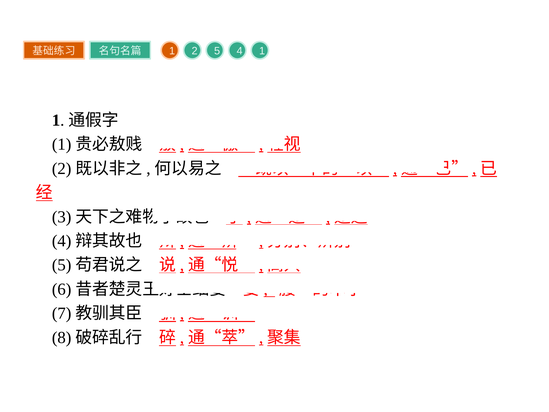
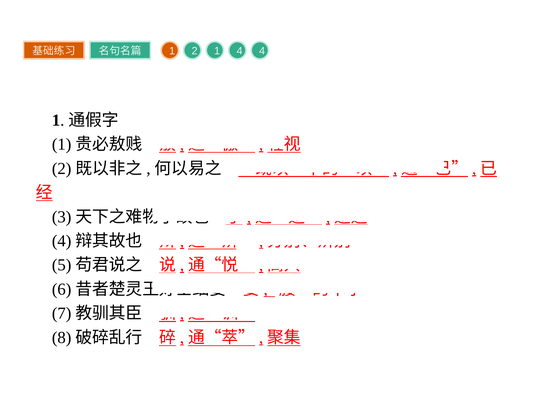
2 5: 5 -> 1
4 1: 1 -> 4
